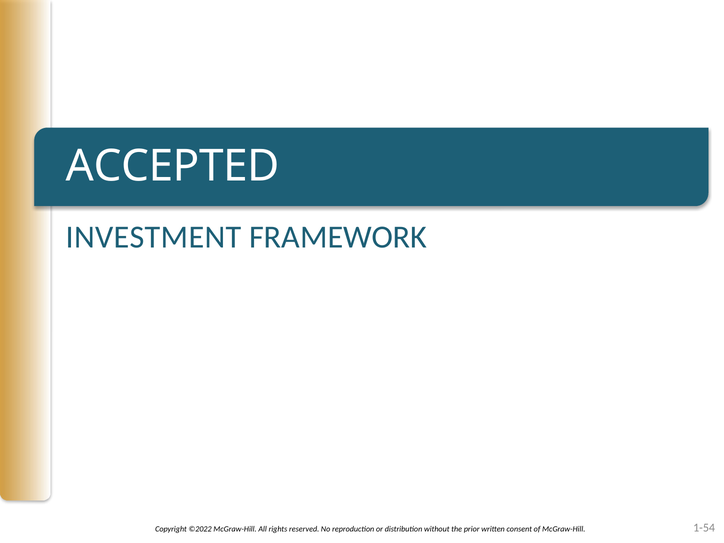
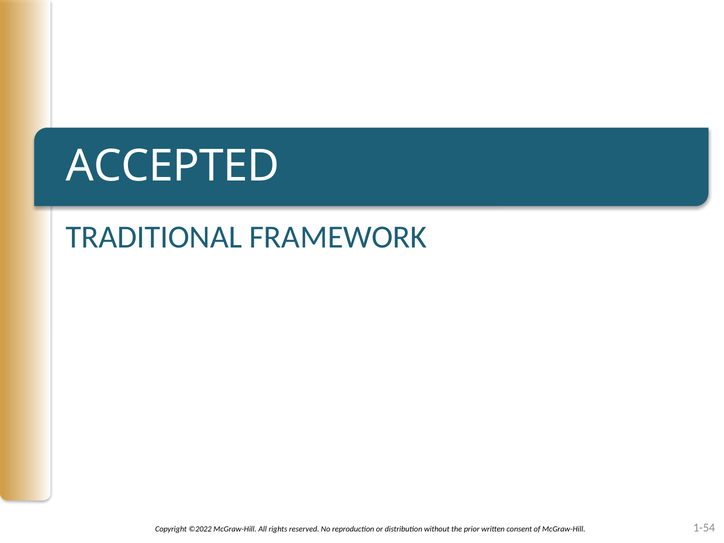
INVESTMENT: INVESTMENT -> TRADITIONAL
